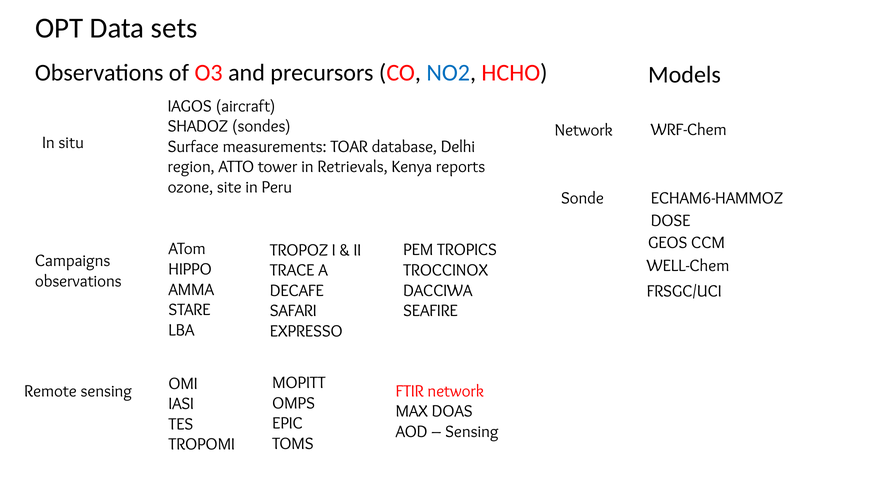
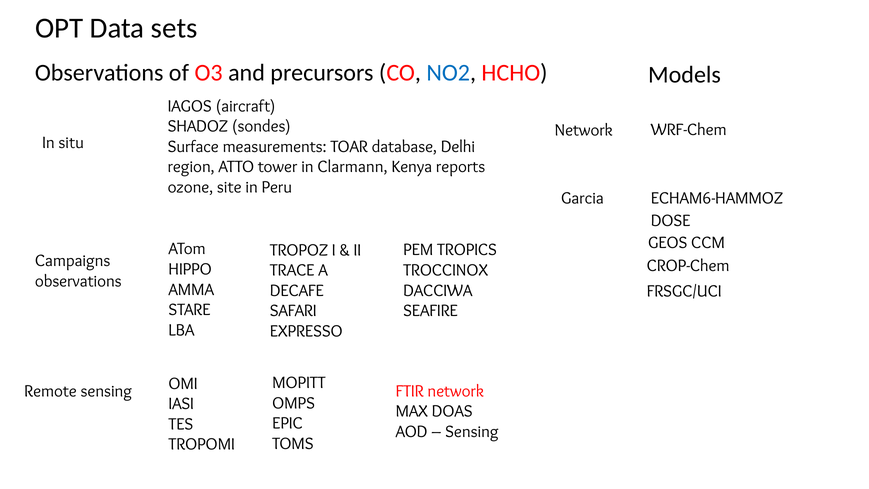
Retrievals: Retrievals -> Clarmann
Sonde: Sonde -> Garcia
WELL-Chem: WELL-Chem -> CROP-Chem
